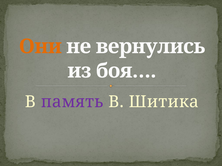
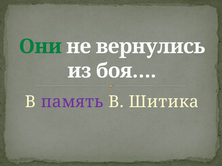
Они colour: orange -> green
